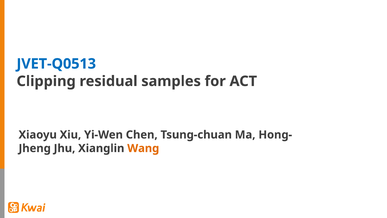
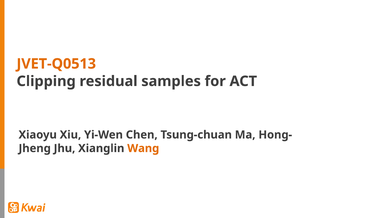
JVET-Q0513 colour: blue -> orange
